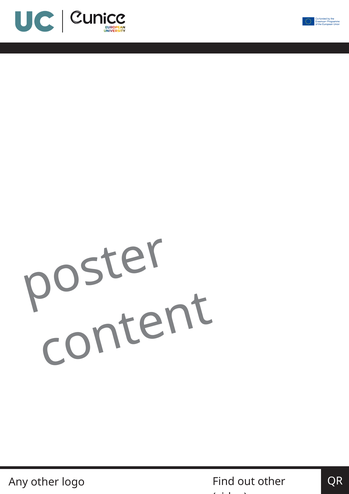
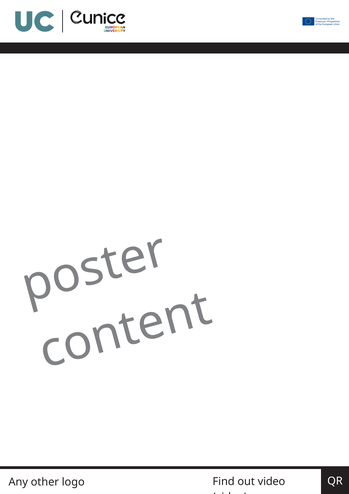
out other: other -> video
